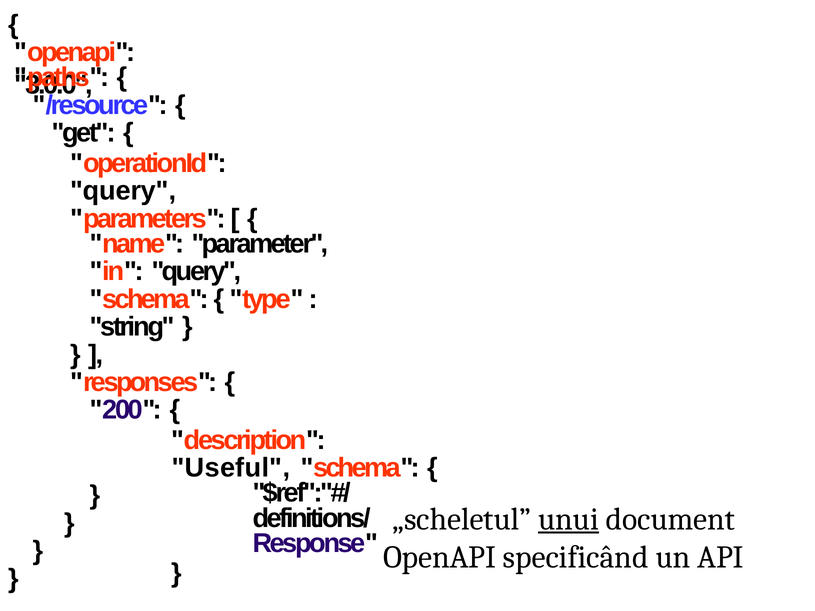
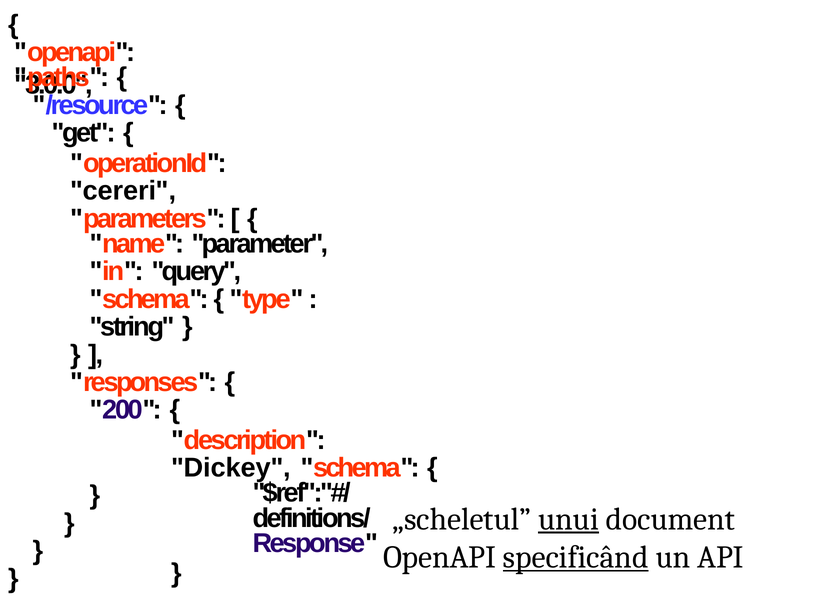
query at (123, 191): query -> cereri
Useful: Useful -> Dickey
specificând underline: none -> present
